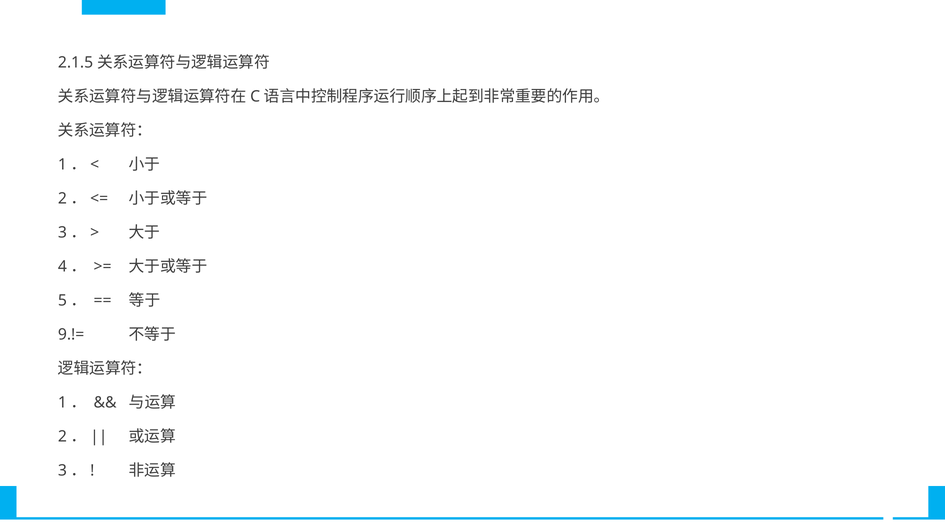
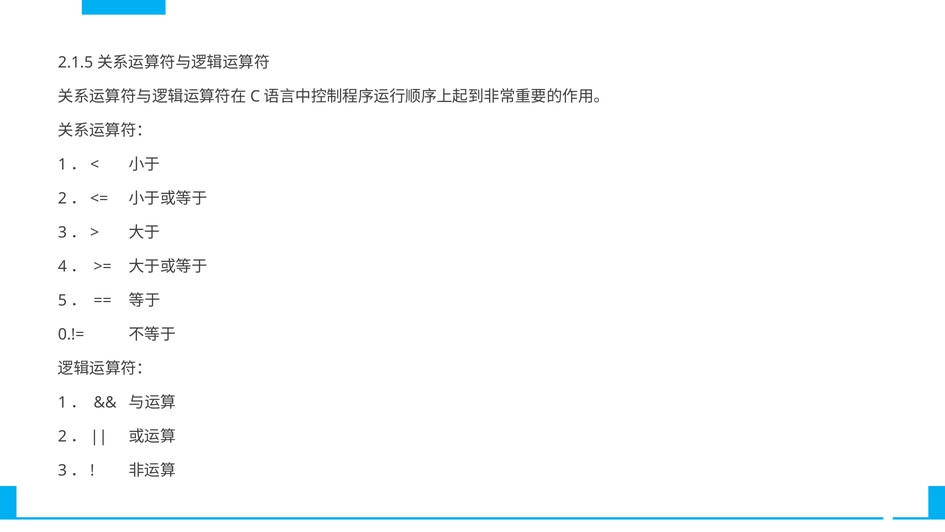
9.!=: 9.!= -> 0.!=
